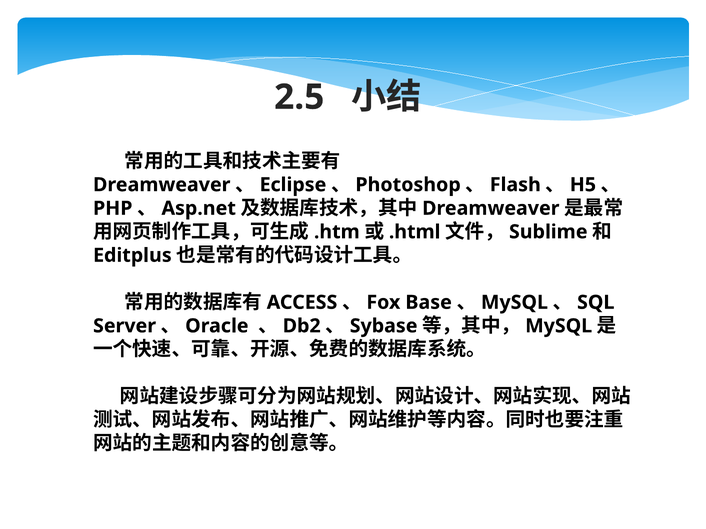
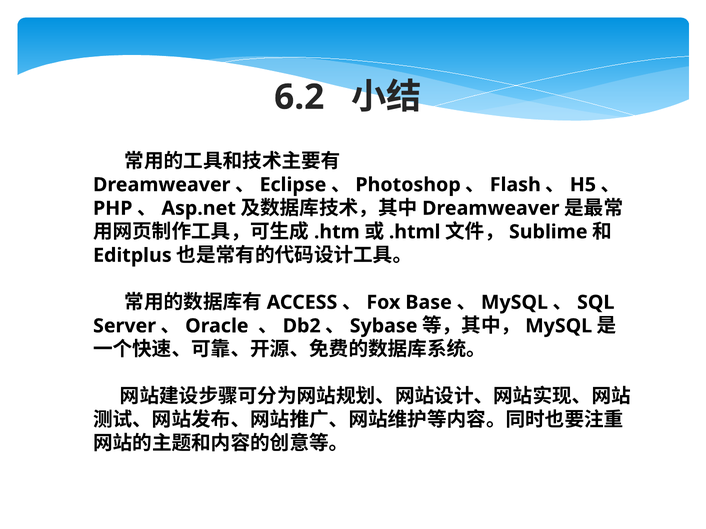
2.5: 2.5 -> 6.2
